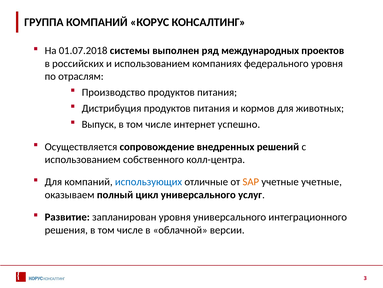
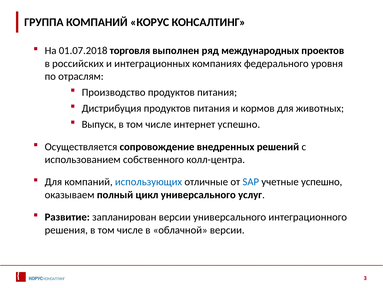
системы: системы -> торговля
и использованием: использованием -> интеграционных
SAP colour: orange -> blue
учетные учетные: учетные -> успешно
запланирован уровня: уровня -> версии
